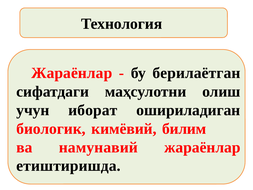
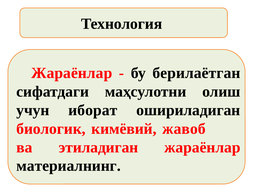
билим: билим -> жавоб
намунавий: намунавий -> этиладиган
етиштиришда: етиштиришда -> материалнинг
